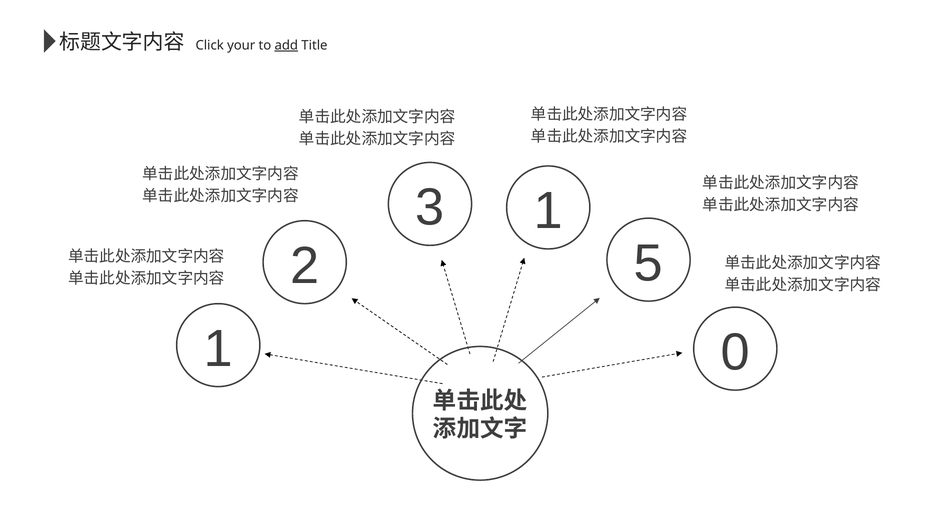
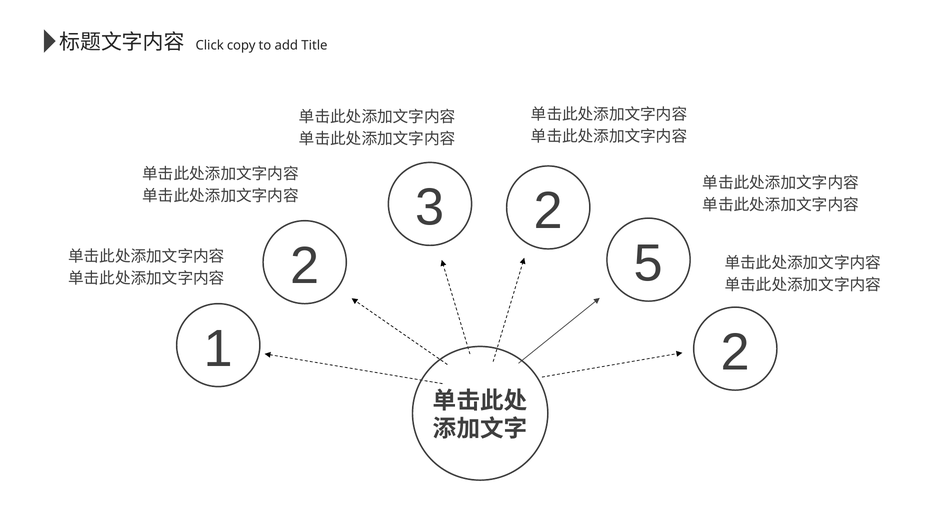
your: your -> copy
add underline: present -> none
3 1: 1 -> 2
1 0: 0 -> 2
